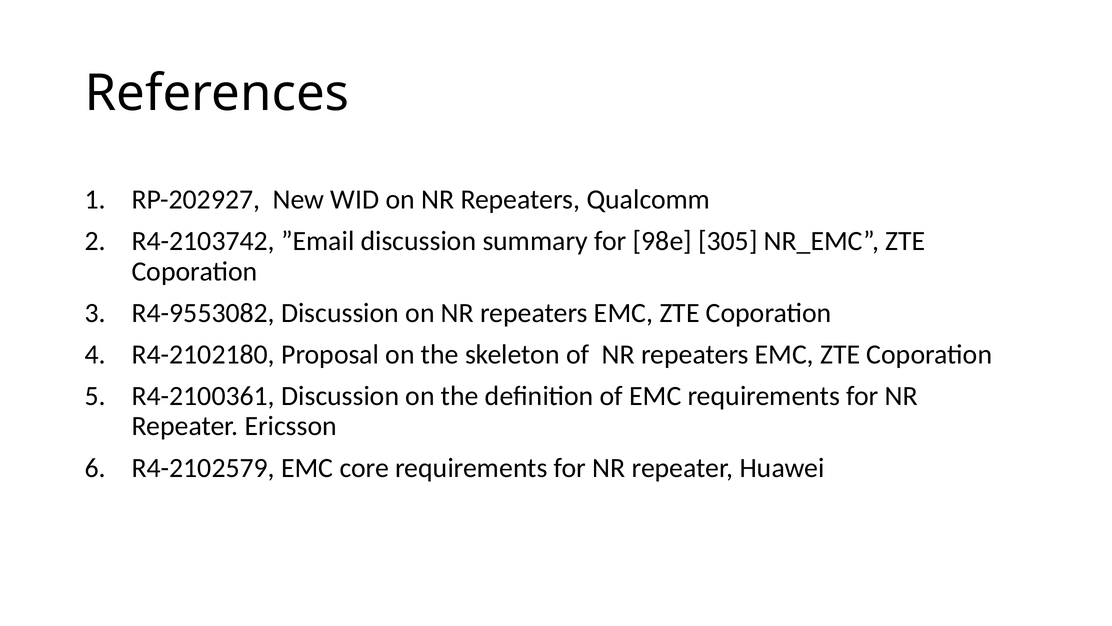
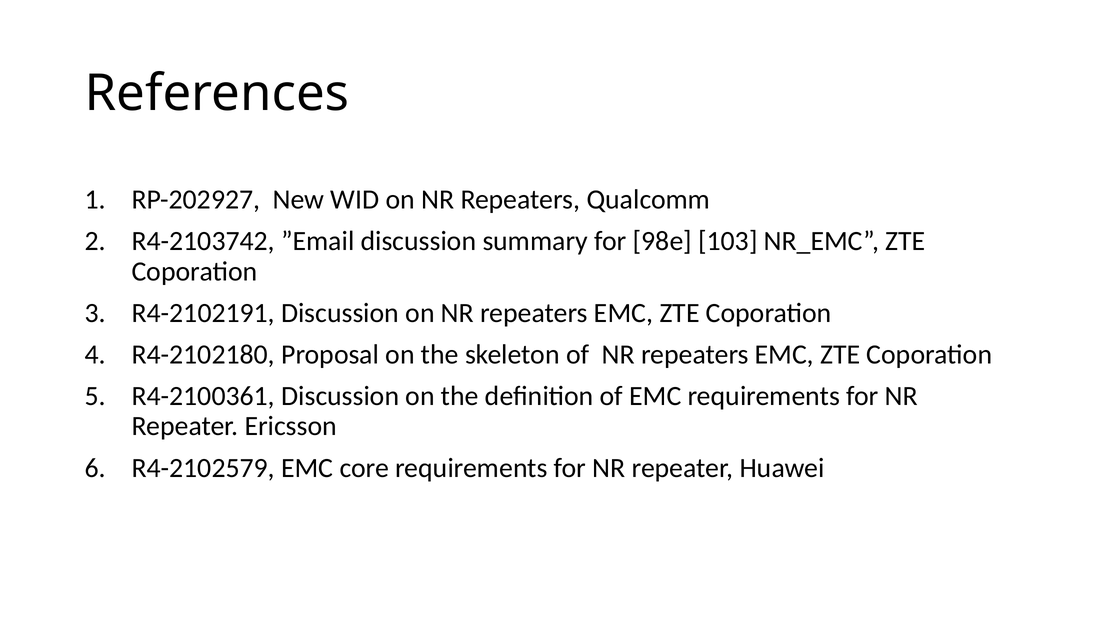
305: 305 -> 103
R4-9553082: R4-9553082 -> R4-2102191
